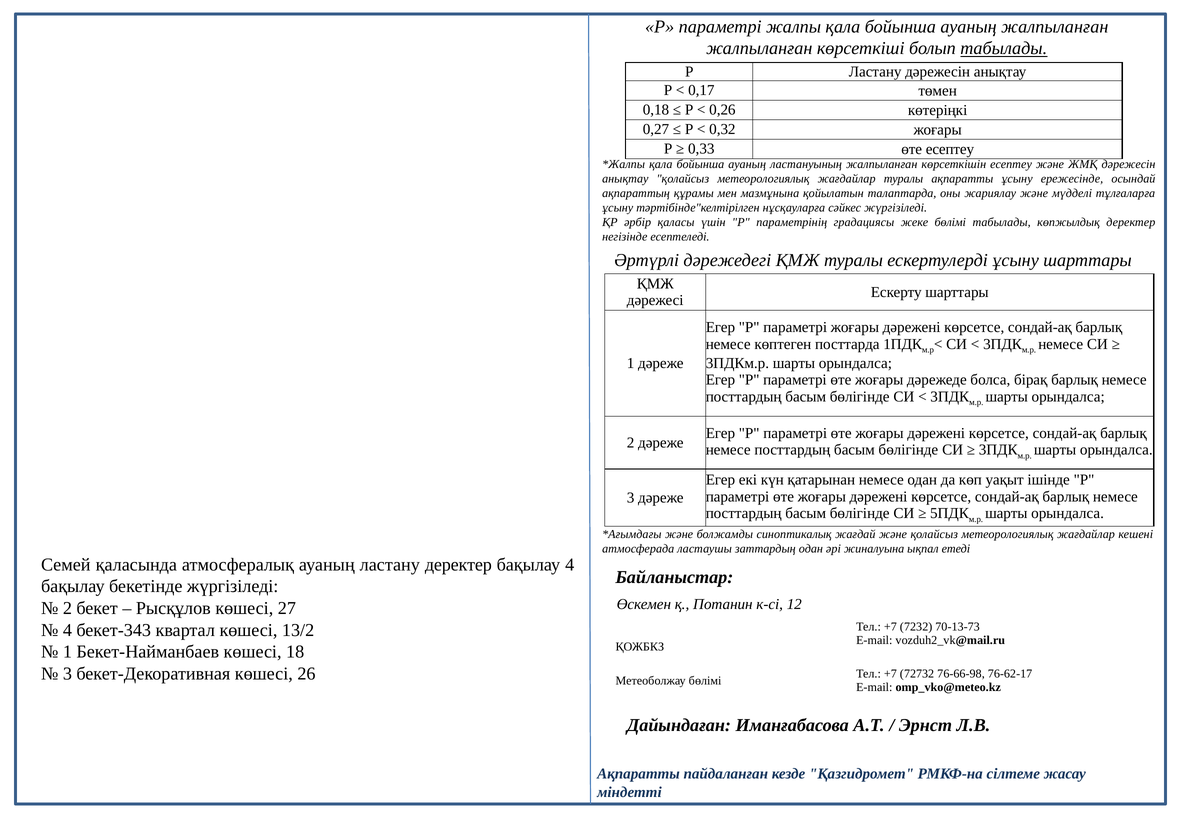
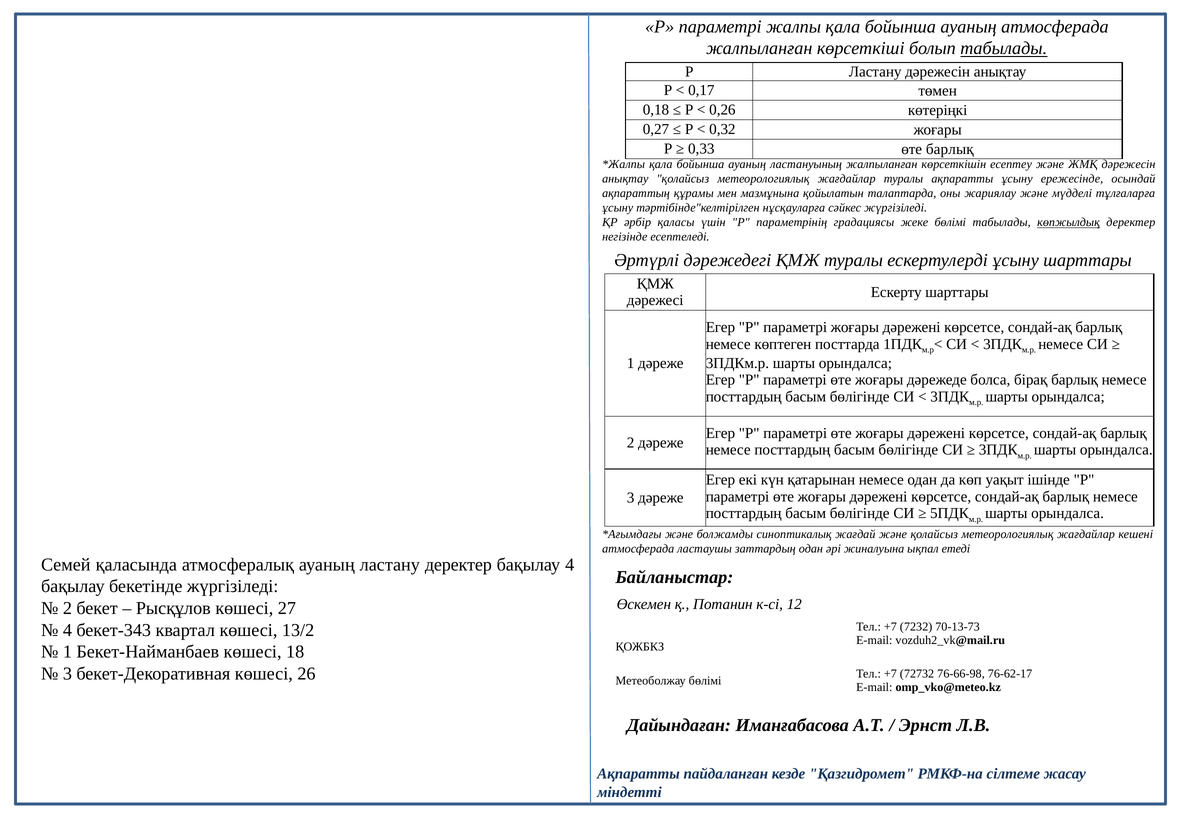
ауаның жалпыланған: жалпыланған -> атмосферада
өте есептеу: есептеу -> барлық
көпжылдық underline: none -> present
